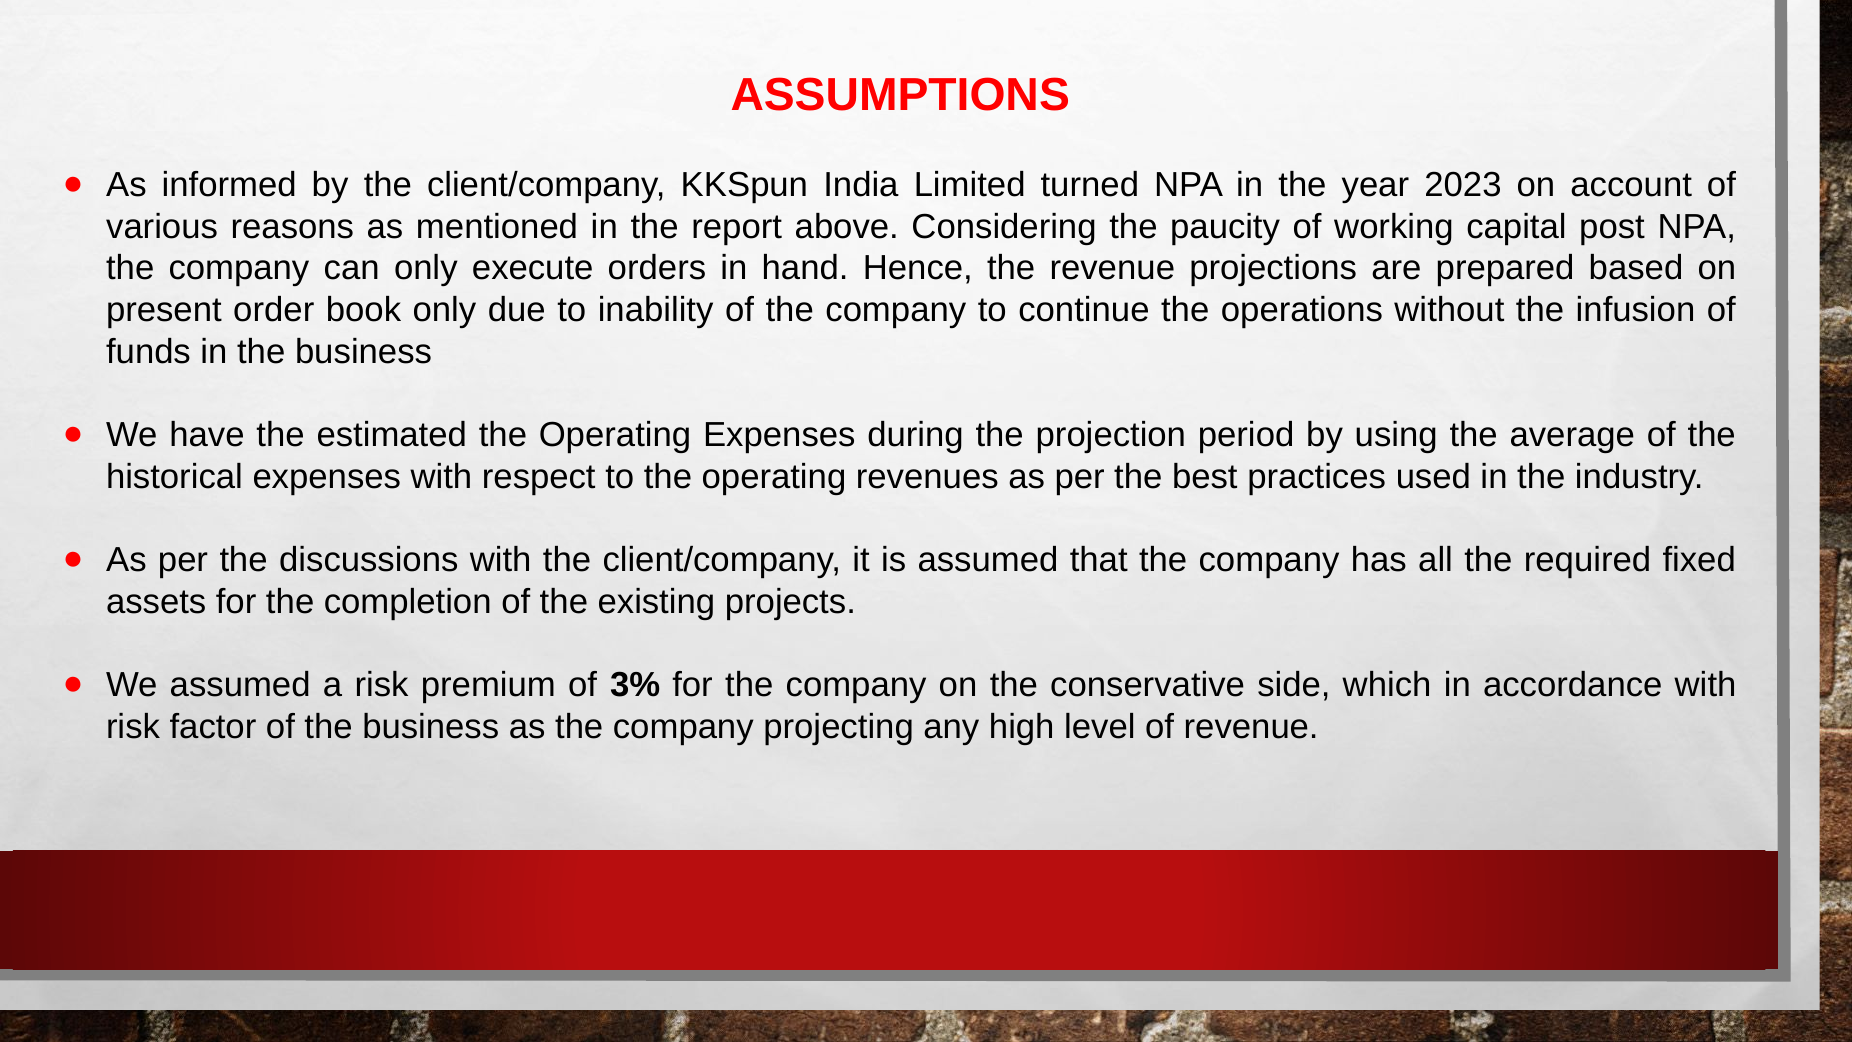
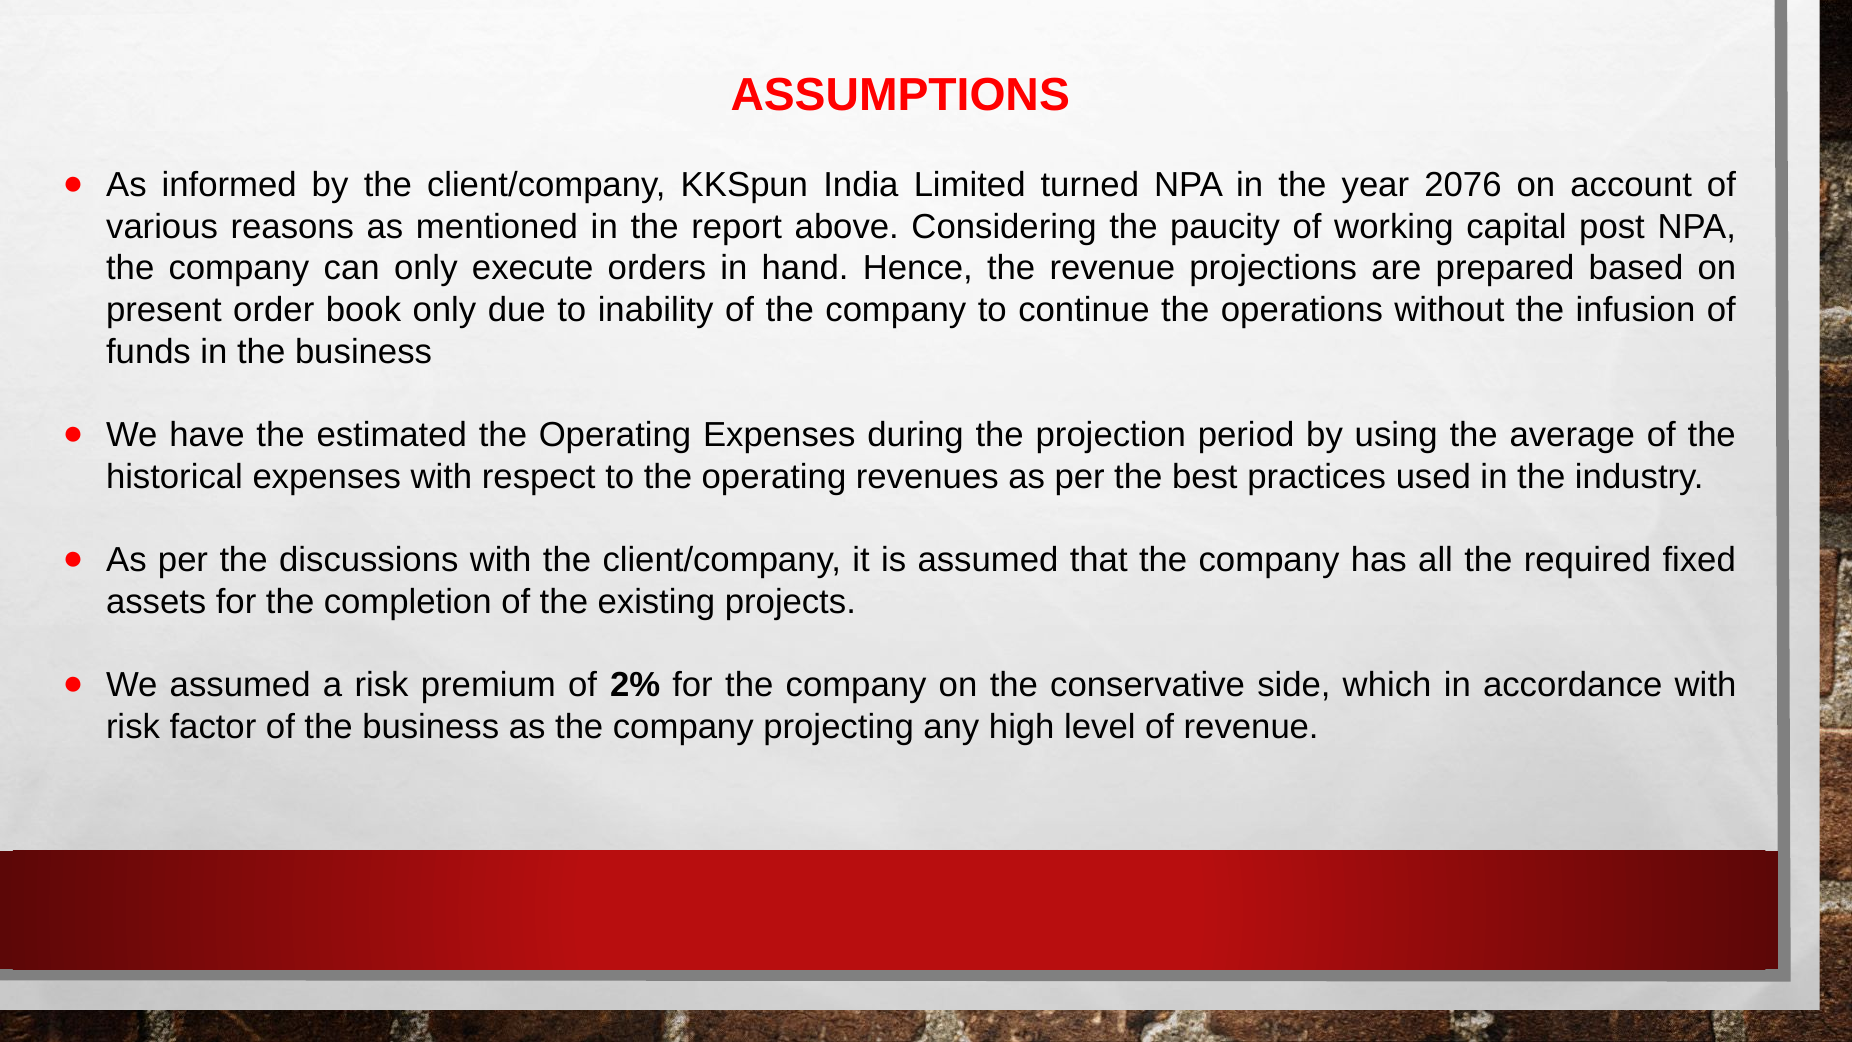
2023: 2023 -> 2076
3%: 3% -> 2%
